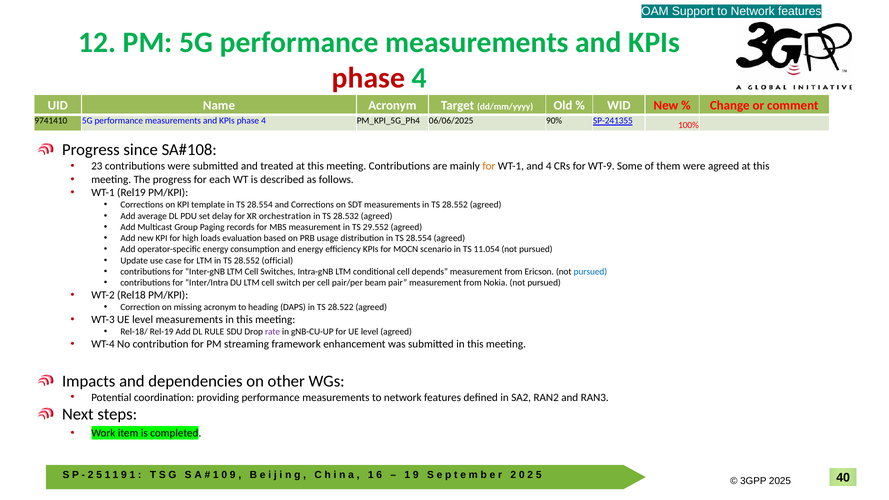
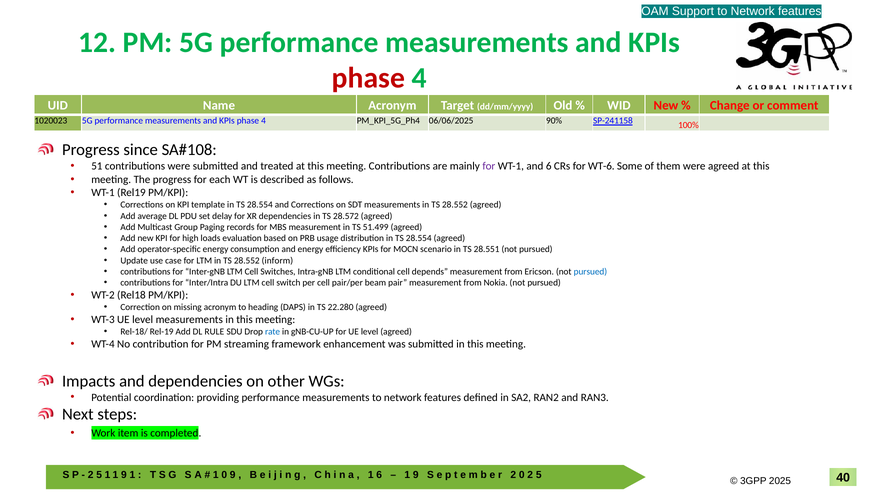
9741410: 9741410 -> 1020023
SP-241355: SP-241355 -> SP-241158
23: 23 -> 51
for at (489, 166) colour: orange -> purple
and 4: 4 -> 6
WT-9: WT-9 -> WT-6
XR orchestration: orchestration -> dependencies
28.532: 28.532 -> 28.572
29.552: 29.552 -> 51.499
11.054: 11.054 -> 28.551
official: official -> inform
28.522: 28.522 -> 22.280
rate colour: purple -> blue
